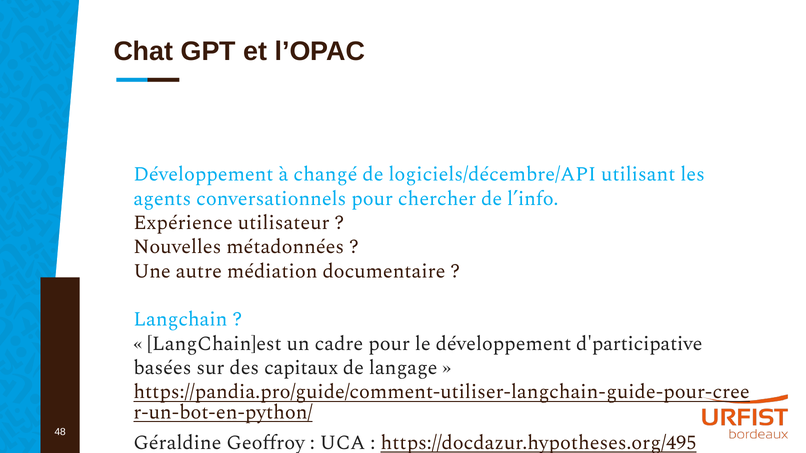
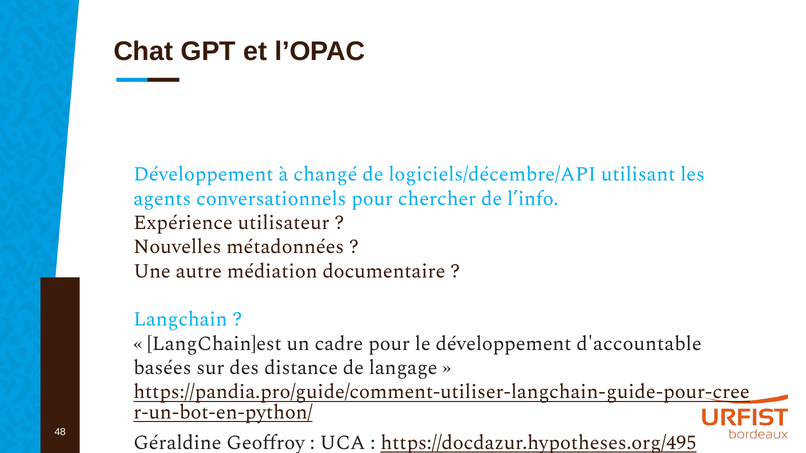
d'participative: d'participative -> d'accountable
capitaux: capitaux -> distance
